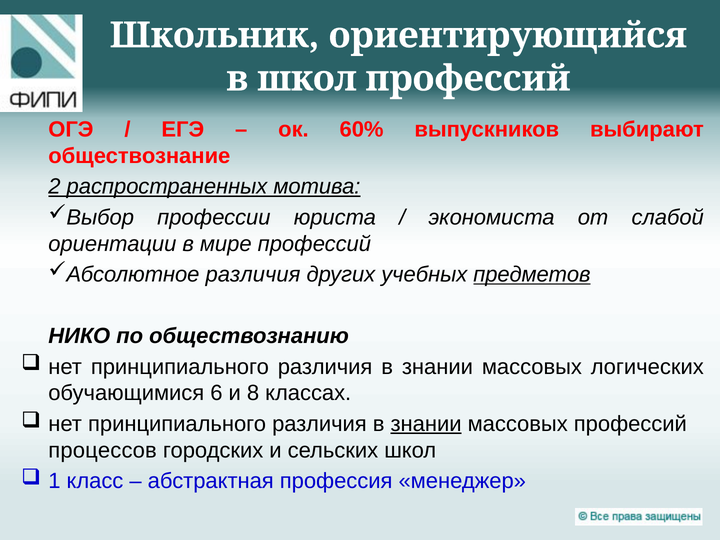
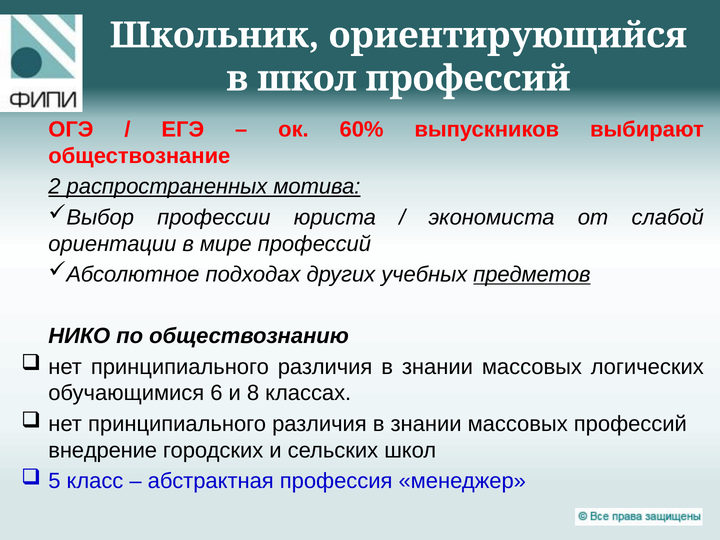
различия at (253, 275): различия -> подходах
знании at (426, 424) underline: present -> none
процессов: процессов -> внедрение
1: 1 -> 5
